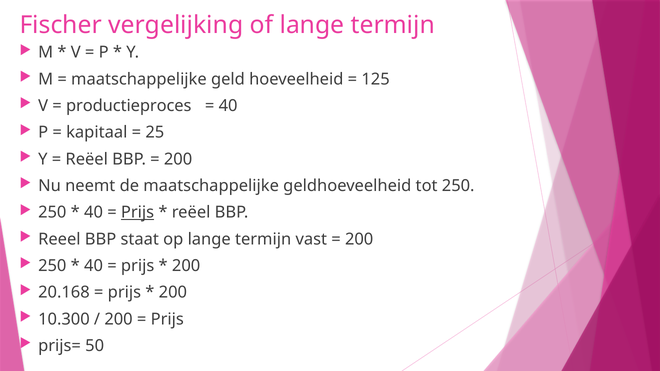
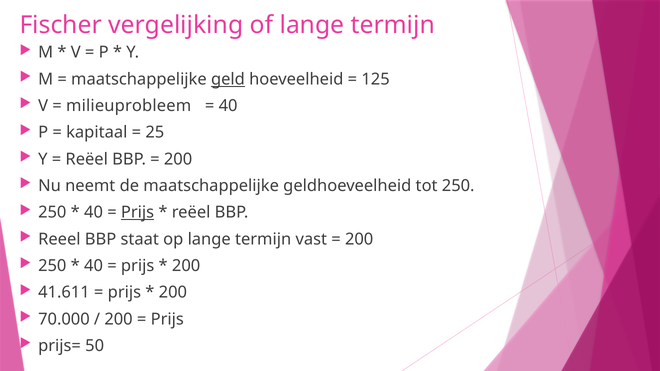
geld underline: none -> present
productieproces: productieproces -> milieuprobleem
20.168: 20.168 -> 41.611
10.300: 10.300 -> 70.000
